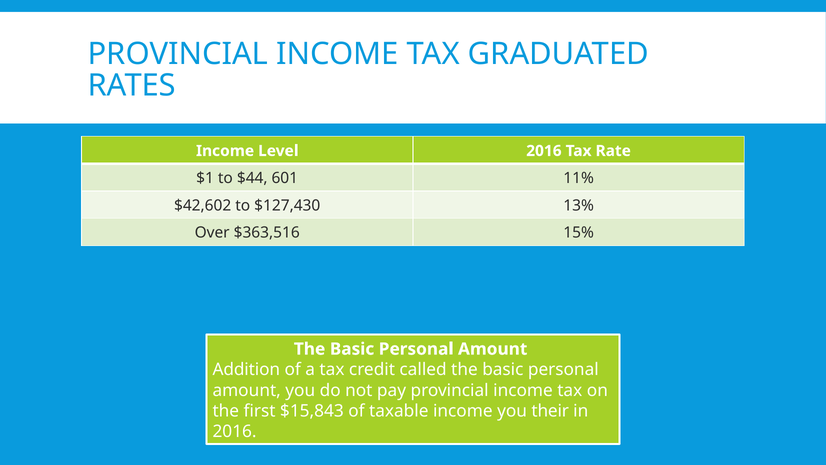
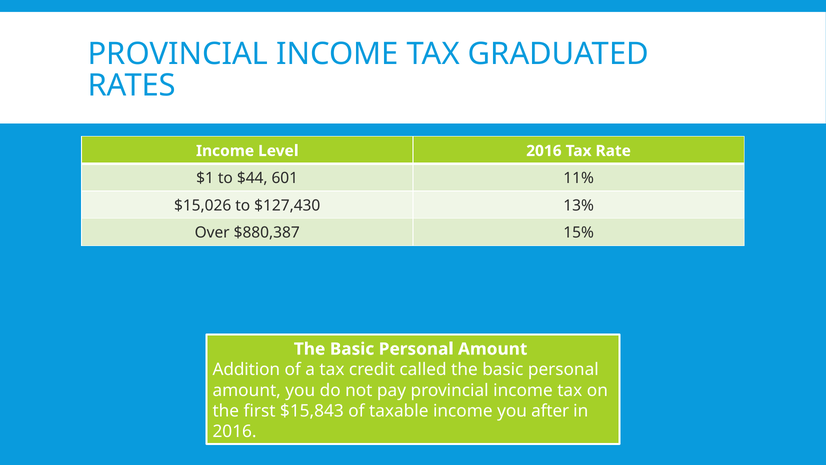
$42,602: $42,602 -> $15,026
$363,516: $363,516 -> $880,387
their: their -> after
